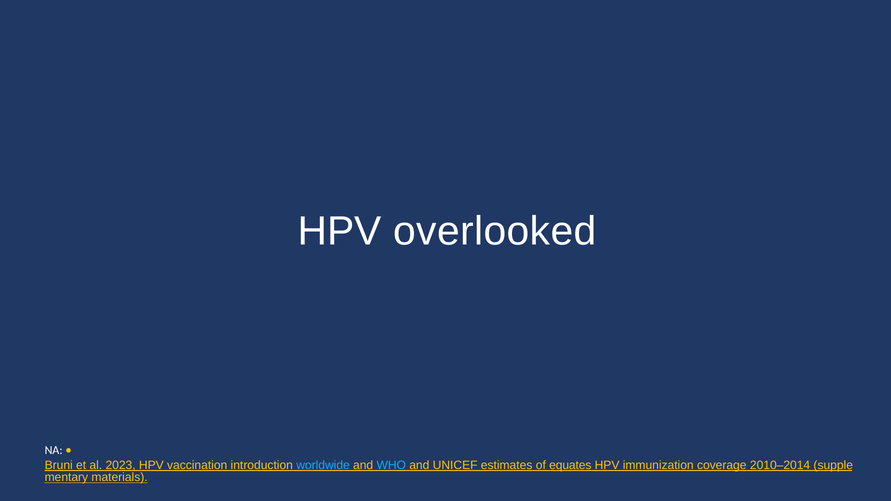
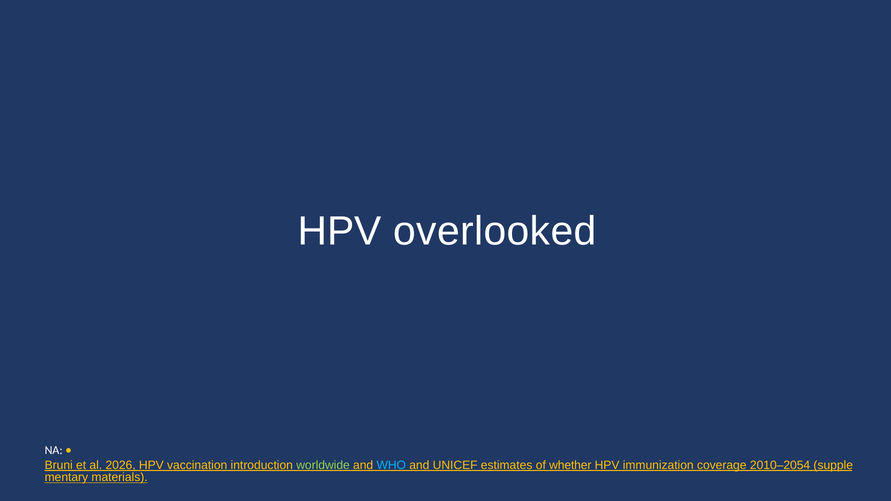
2023: 2023 -> 2026
worldwide colour: light blue -> light green
equates: equates -> whether
2010–2014: 2010–2014 -> 2010–2054
